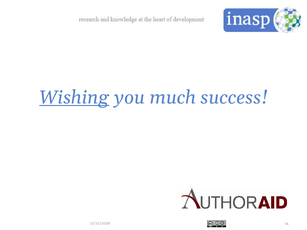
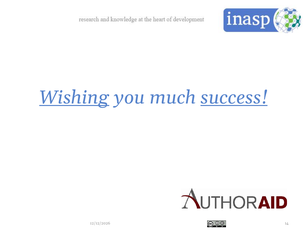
success underline: none -> present
